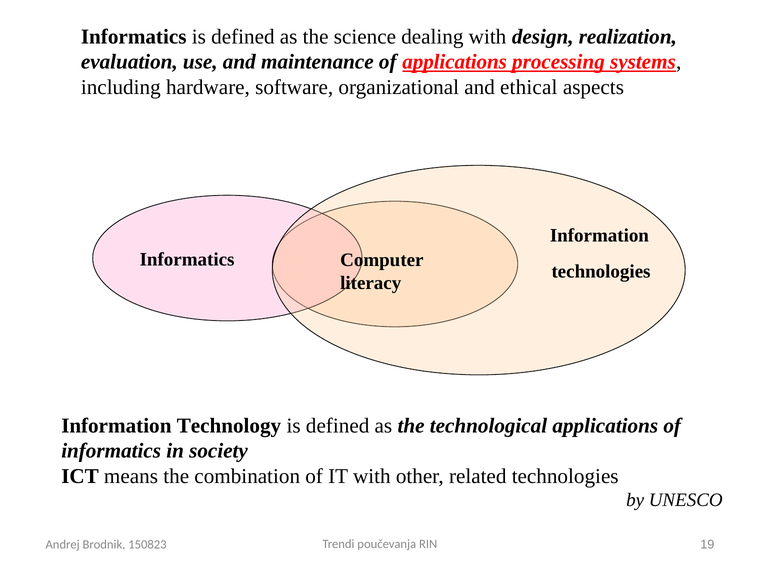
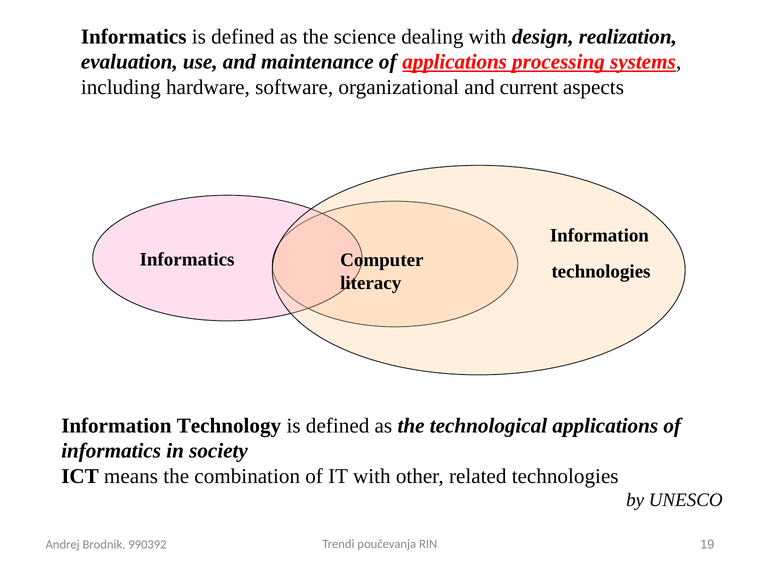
ethical: ethical -> current
150823: 150823 -> 990392
